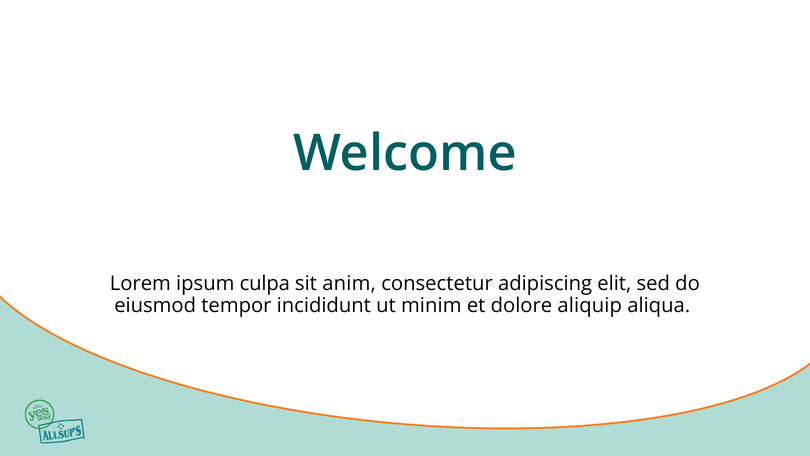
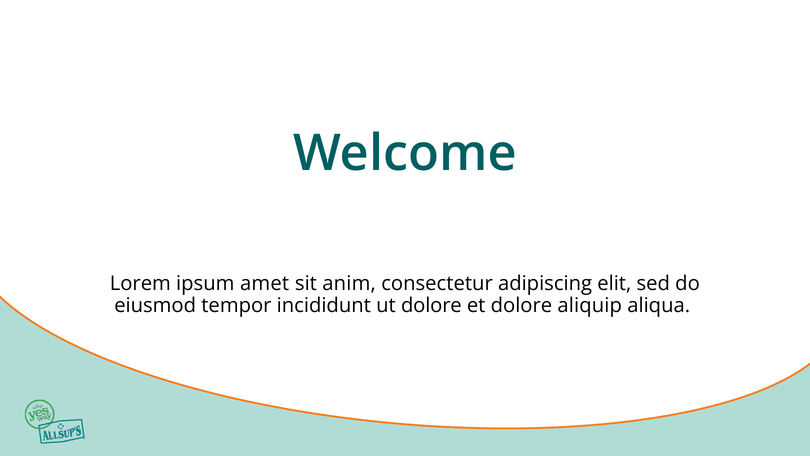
culpa: culpa -> amet
ut minim: minim -> dolore
